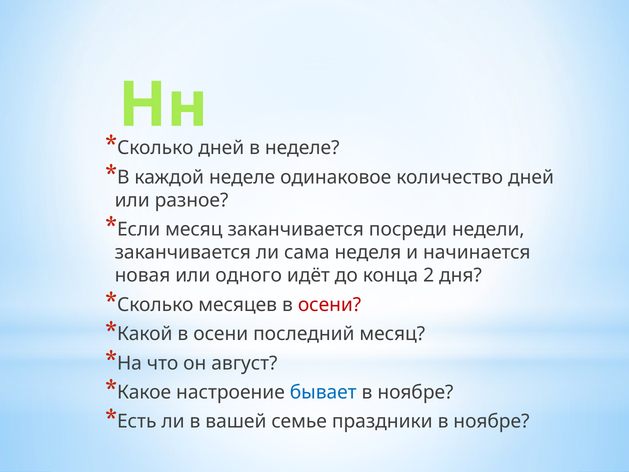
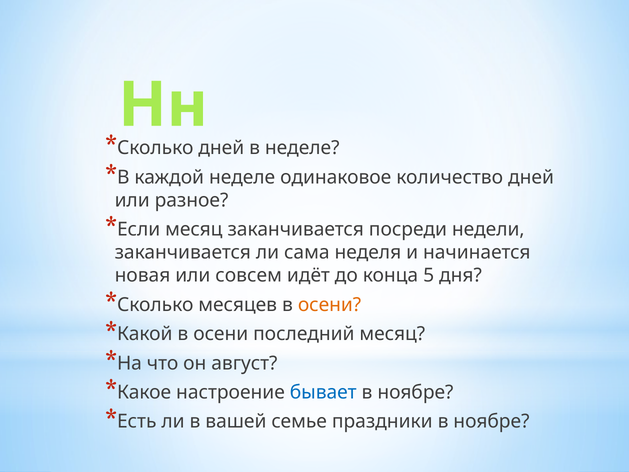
одного: одного -> совсем
2: 2 -> 5
осени at (330, 305) colour: red -> orange
